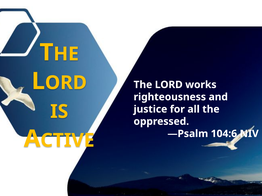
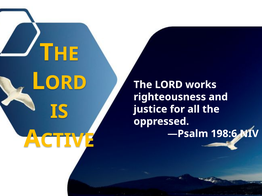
104:6: 104:6 -> 198:6
